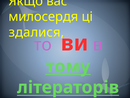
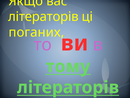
милосердя at (43, 17): милосердя -> літераторів
здалися: здалися -> поганих
